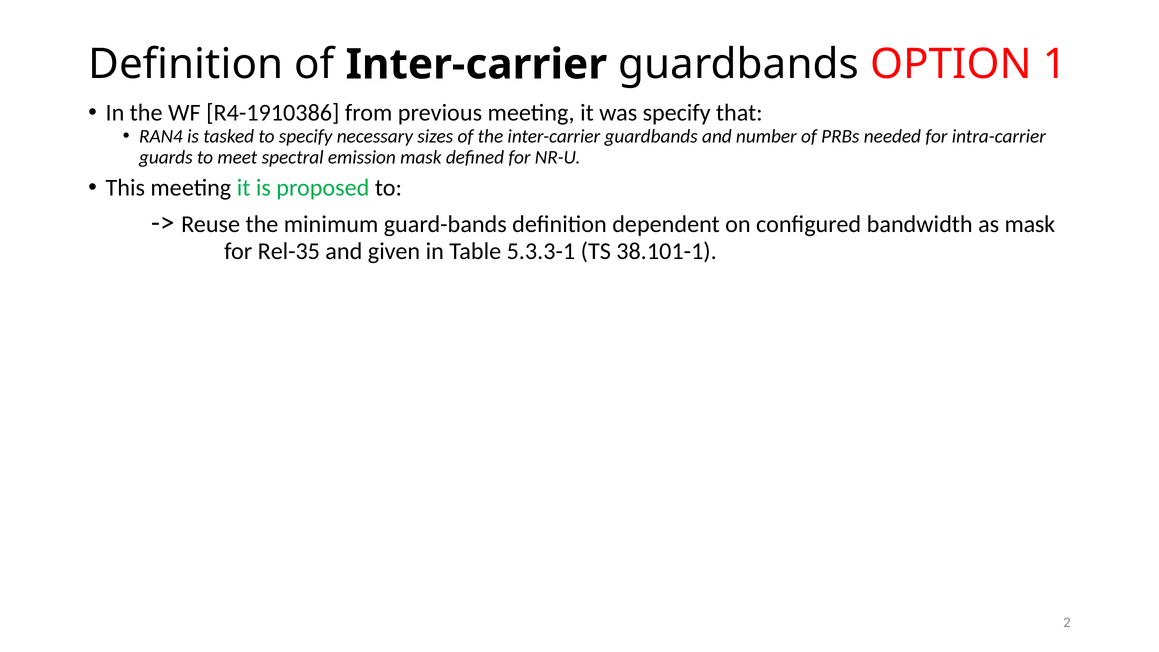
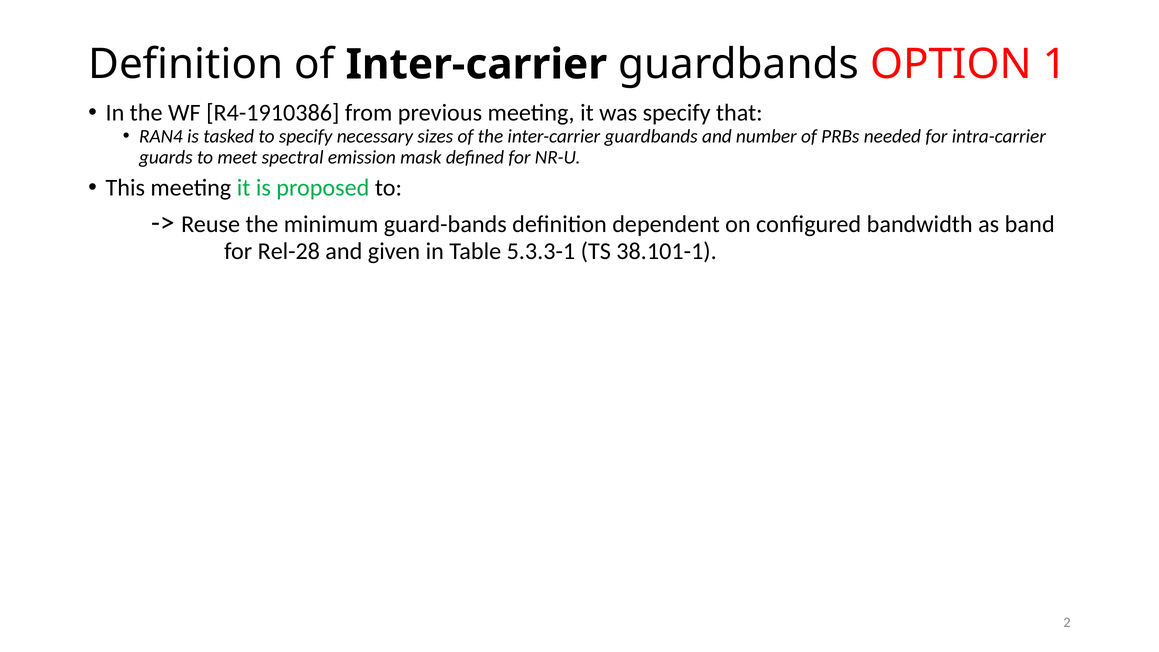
as mask: mask -> band
Rel-35: Rel-35 -> Rel-28
